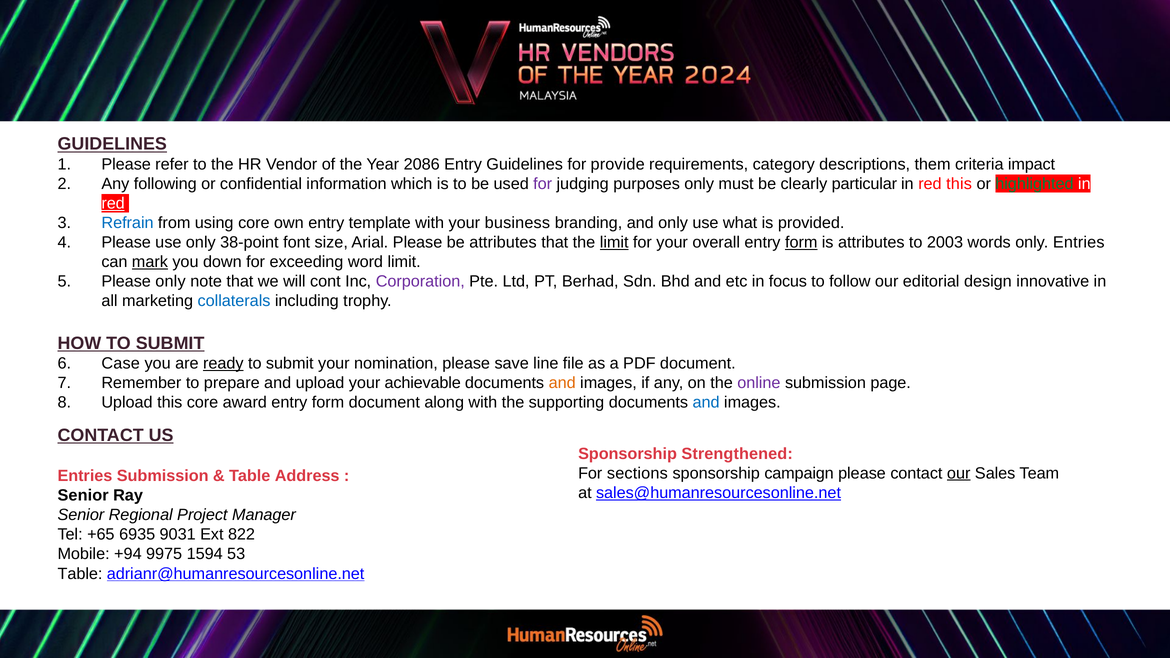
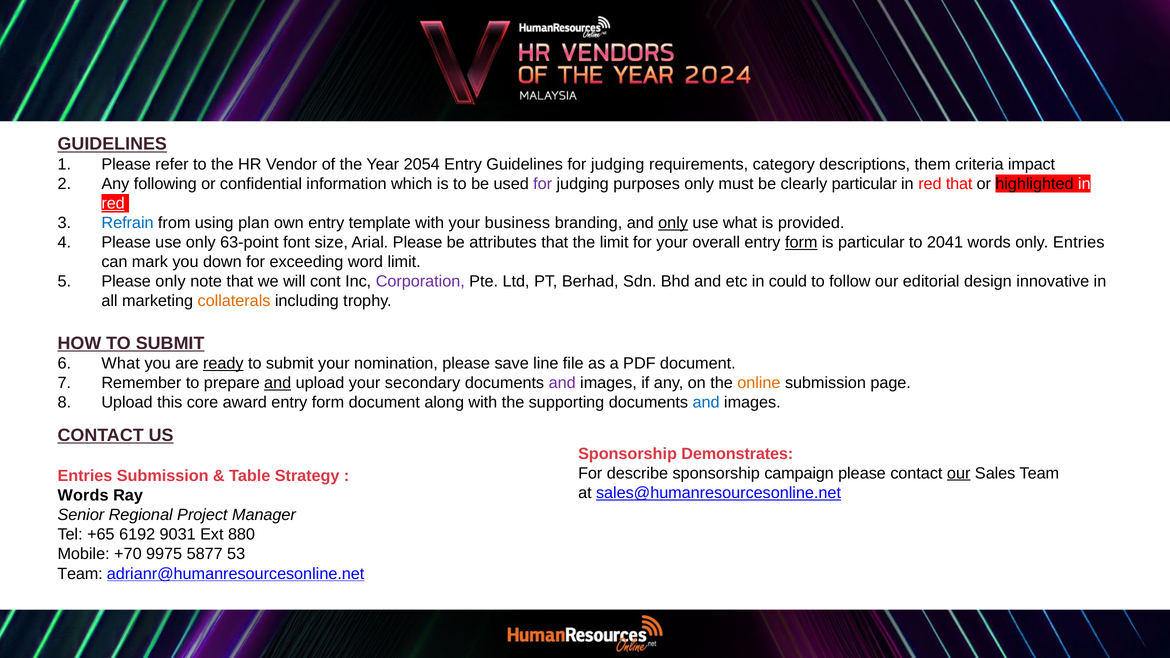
2086: 2086 -> 2054
Guidelines for provide: provide -> judging
red this: this -> that
highlighted colour: green -> black
using core: core -> plan
only at (673, 223) underline: none -> present
38-point: 38-point -> 63-point
limit at (614, 243) underline: present -> none
is attributes: attributes -> particular
2003: 2003 -> 2041
mark underline: present -> none
focus: focus -> could
collaterals colour: blue -> orange
Case at (121, 364): Case -> What
and at (278, 383) underline: none -> present
achievable: achievable -> secondary
and at (562, 383) colour: orange -> purple
online colour: purple -> orange
Strengthened: Strengthened -> Demonstrates
sections: sections -> describe
Address: Address -> Strategy
Senior at (83, 496): Senior -> Words
6935: 6935 -> 6192
822: 822 -> 880
+94: +94 -> +70
1594: 1594 -> 5877
Table at (80, 574): Table -> Team
